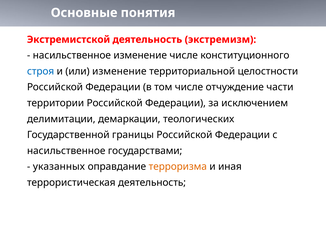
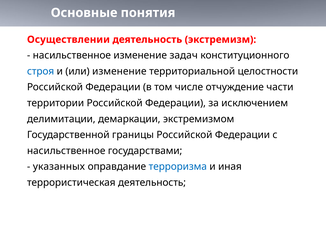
Экстремистской: Экстремистской -> Осуществлении
изменение числе: числе -> задач
теологических: теологических -> экстремизмом
терроризма colour: orange -> blue
